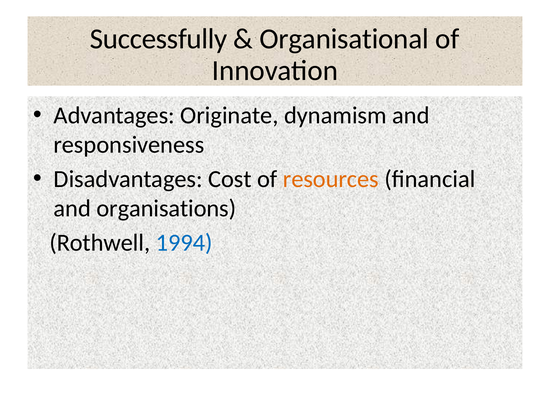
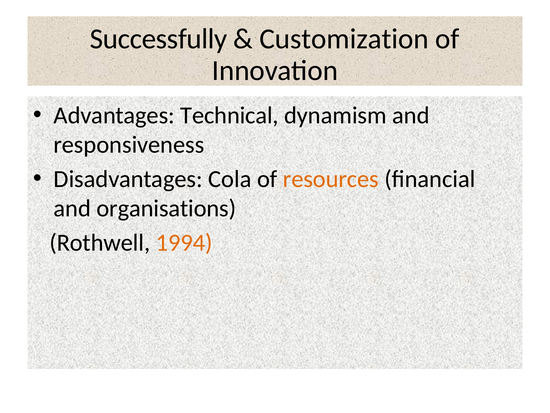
Organisational: Organisational -> Customization
Originate: Originate -> Technical
Cost: Cost -> Cola
1994 colour: blue -> orange
